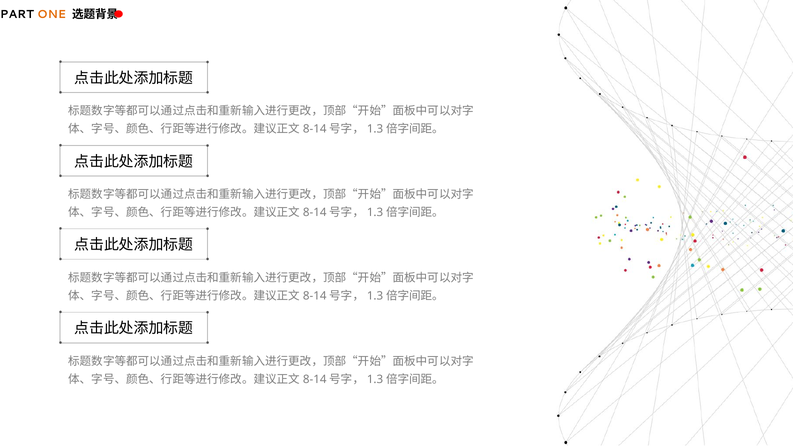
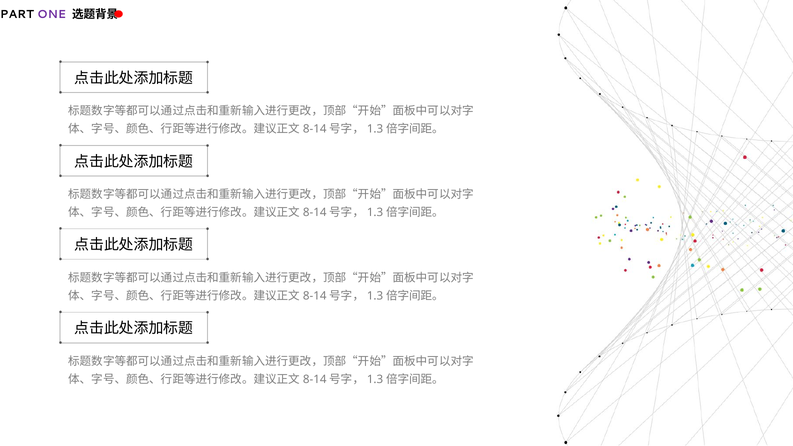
ONE colour: orange -> purple
